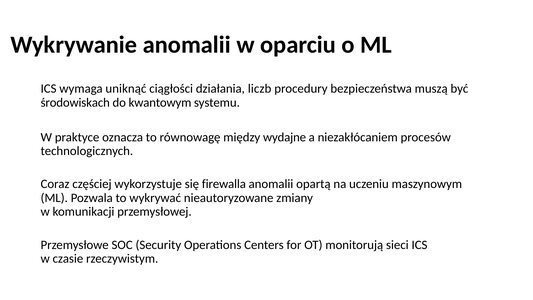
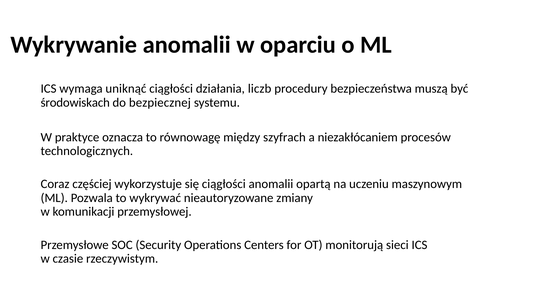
kwantowym: kwantowym -> bezpiecznej
wydajne: wydajne -> szyfrach
się firewalla: firewalla -> ciągłości
